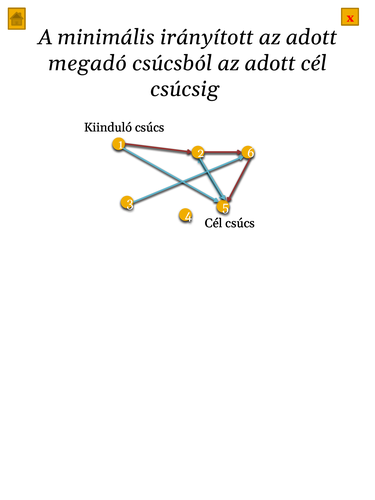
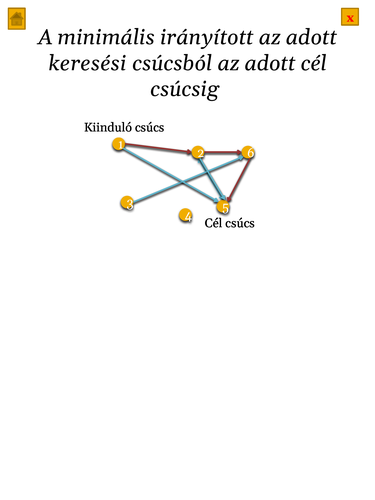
megadó: megadó -> keresési
